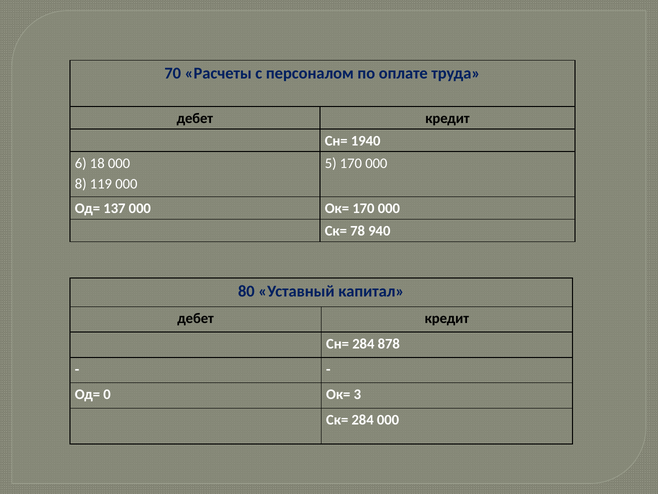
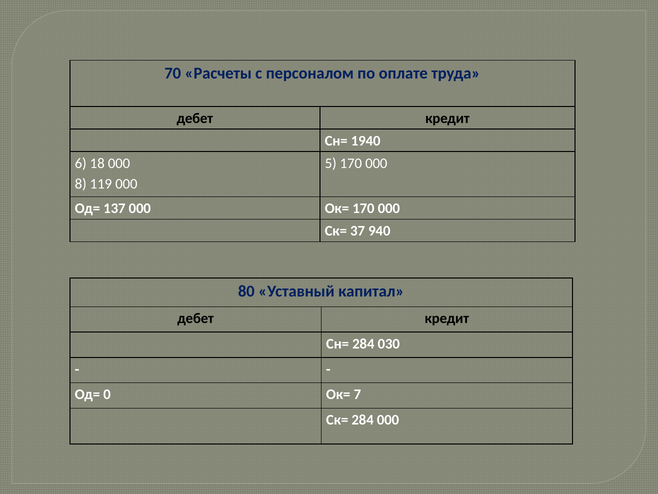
78: 78 -> 37
878: 878 -> 030
3: 3 -> 7
